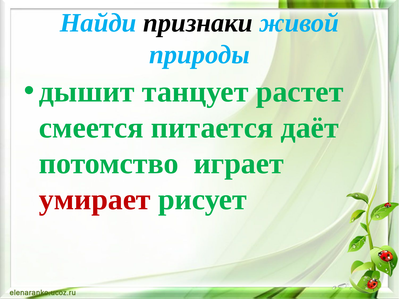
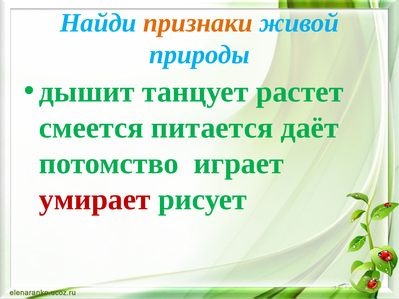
признаки colour: black -> orange
